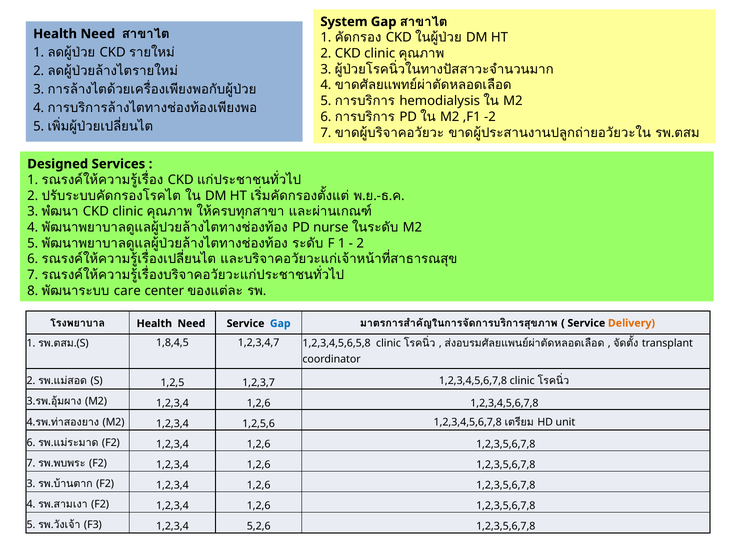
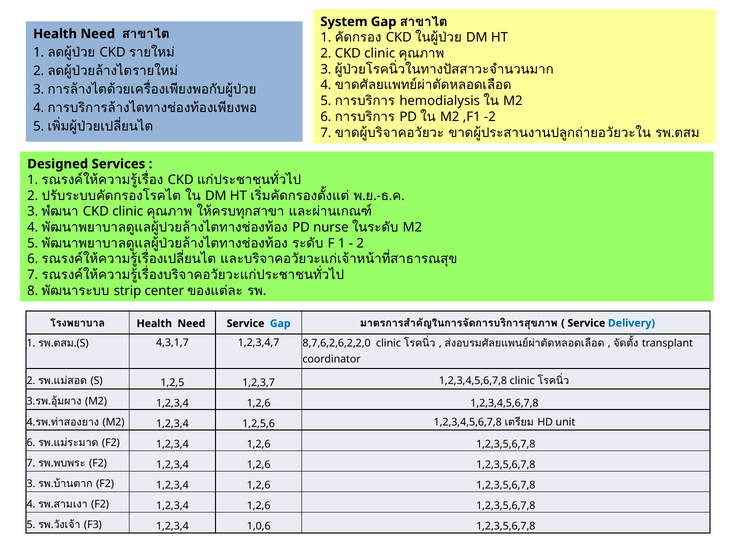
care: care -> strip
Delivery colour: orange -> blue
1,8,4,5: 1,8,4,5 -> 4,3,1,7
1,2,3,4,5,6,5,8: 1,2,3,4,5,6,5,8 -> 8,7,6,2,6,2,2,0
5,2,6: 5,2,6 -> 1,0,6
